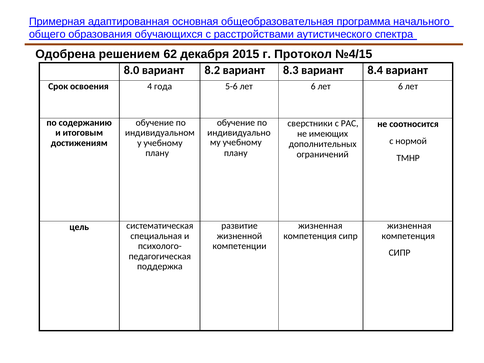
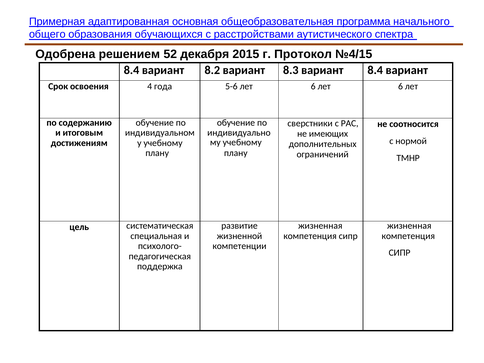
62: 62 -> 52
8.0 at (131, 70): 8.0 -> 8.4
